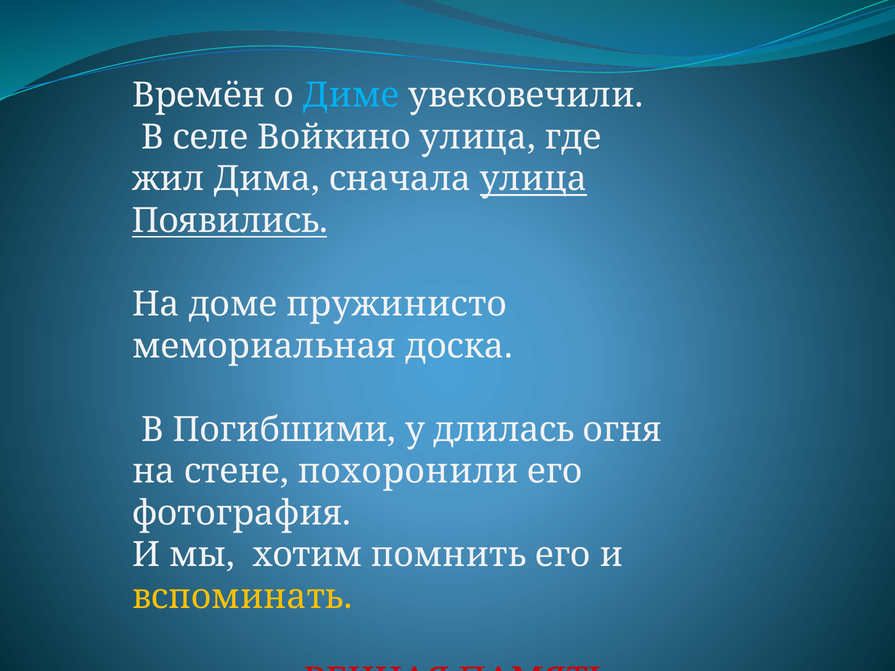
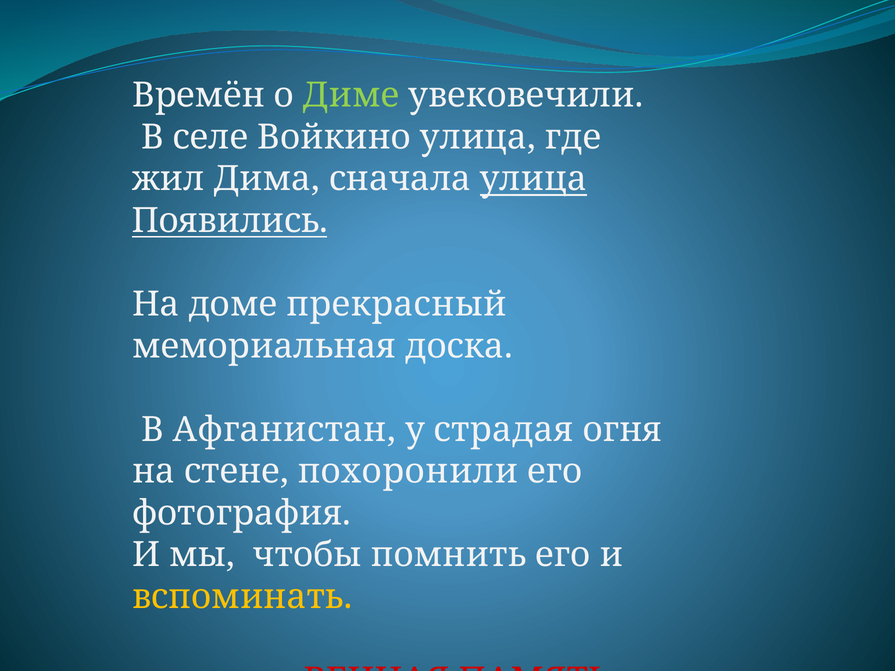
Диме colour: light blue -> light green
пружинисто: пружинисто -> прекрасный
Погибшими: Погибшими -> Афганистан
длилась: длилась -> страдая
хотим: хотим -> чтобы
